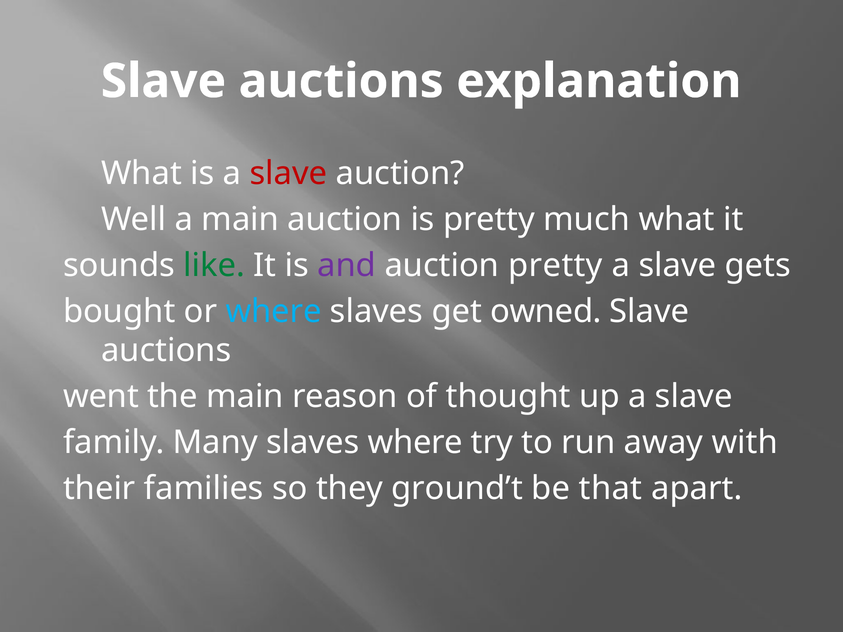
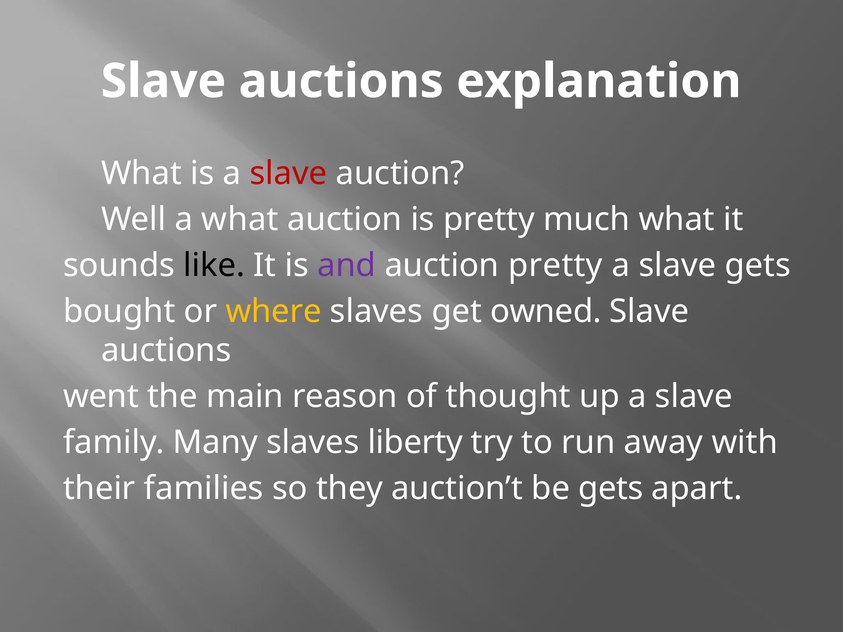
a main: main -> what
like colour: green -> black
where at (274, 311) colour: light blue -> yellow
slaves where: where -> liberty
ground’t: ground’t -> auction’t
be that: that -> gets
